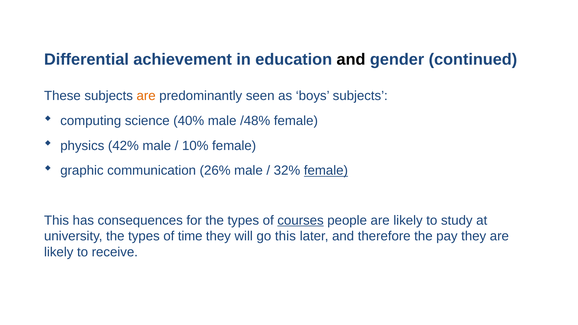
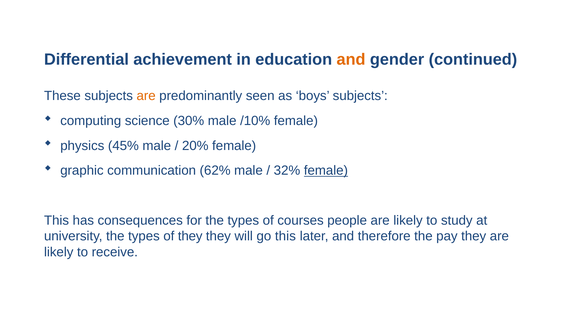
and at (351, 59) colour: black -> orange
40%: 40% -> 30%
/48%: /48% -> /10%
42%: 42% -> 45%
10%: 10% -> 20%
26%: 26% -> 62%
courses underline: present -> none
of time: time -> they
